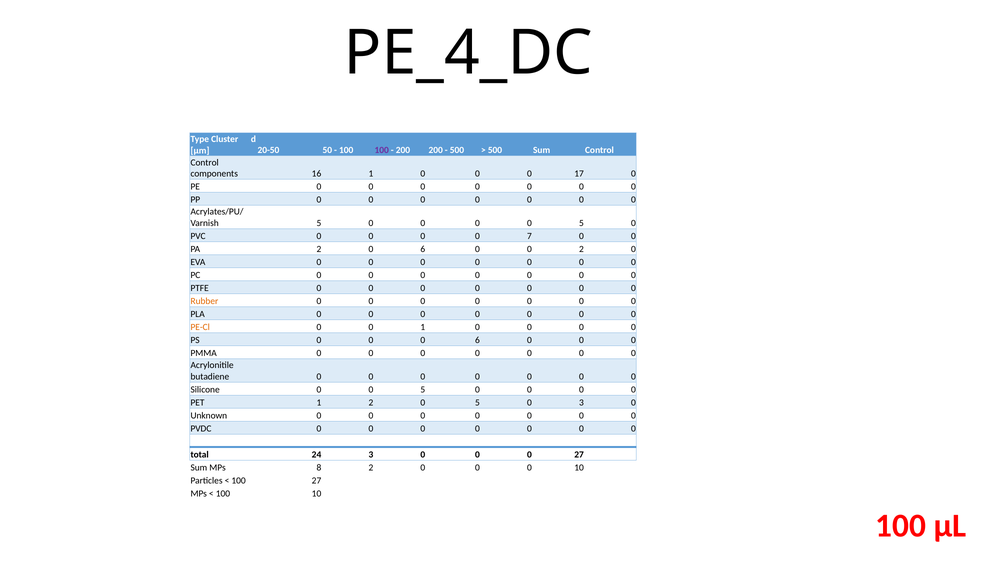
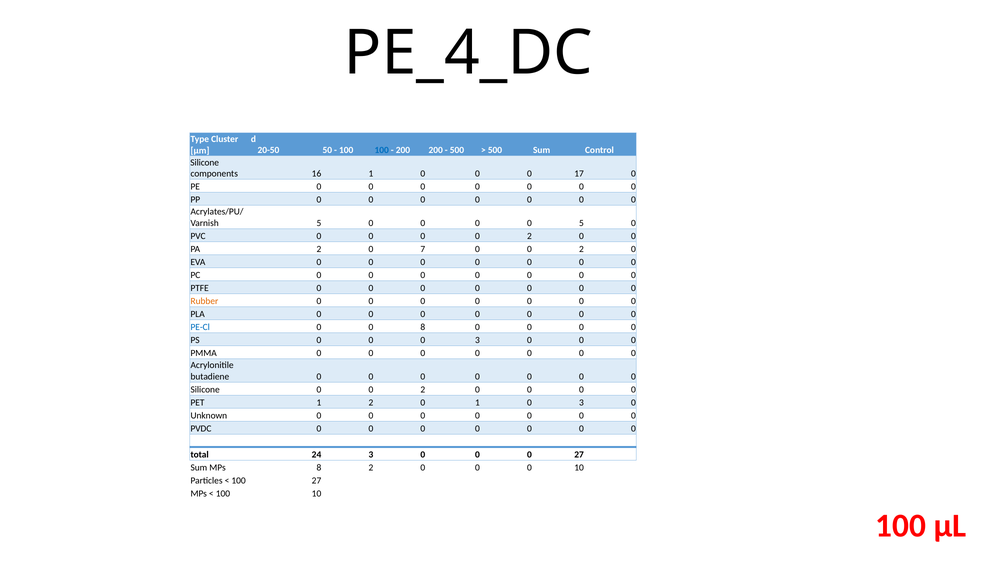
100 at (382, 150) colour: purple -> blue
Control at (205, 163): Control -> Silicone
0 0 0 7: 7 -> 2
2 0 6: 6 -> 7
PE-Cl colour: orange -> blue
0 1: 1 -> 8
0 0 6: 6 -> 3
Silicone 0 0 5: 5 -> 2
2 0 5: 5 -> 1
